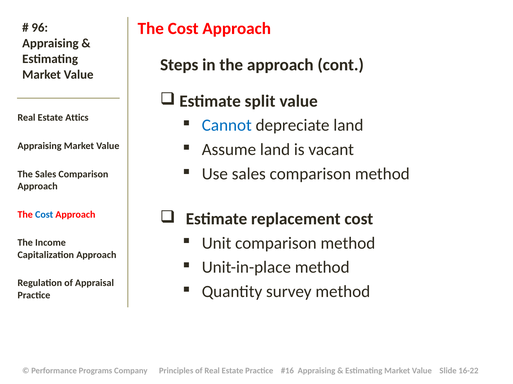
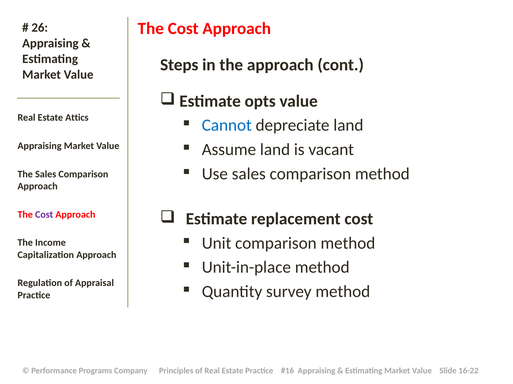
96: 96 -> 26
split: split -> opts
Cost at (44, 215) colour: blue -> purple
